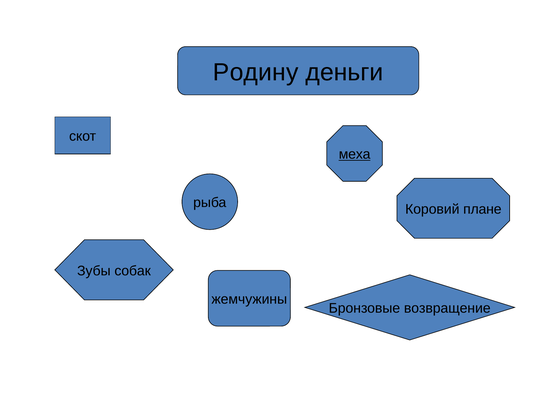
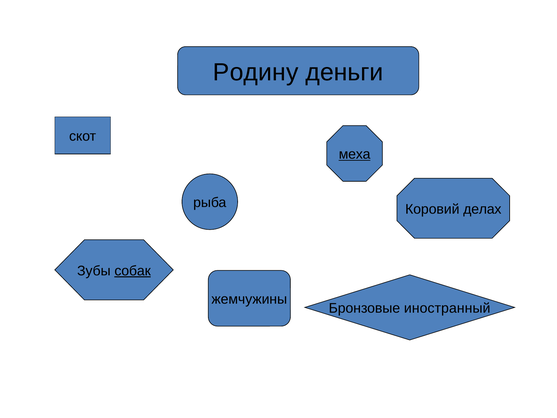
плане: плане -> делах
собак underline: none -> present
возвращение: возвращение -> иностранный
